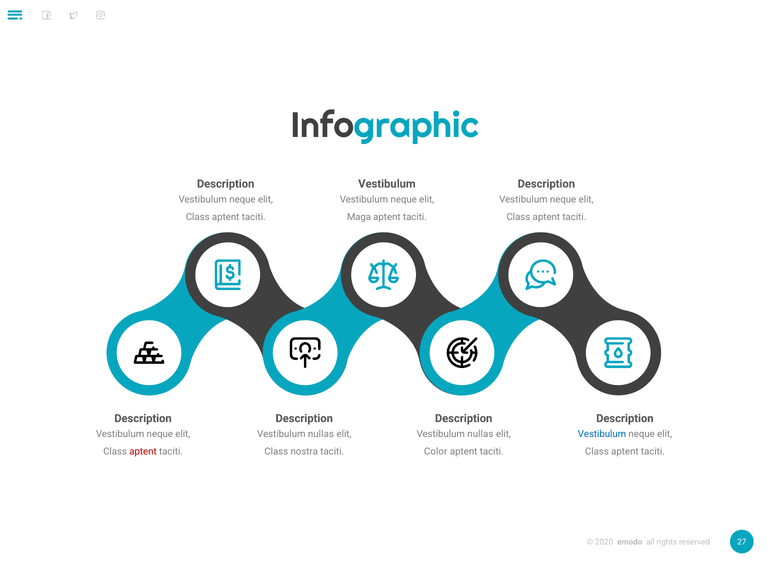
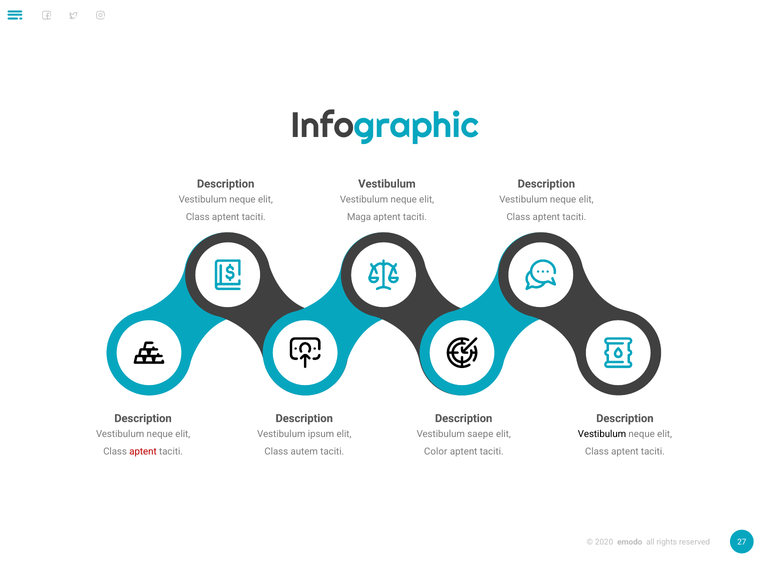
nullas at (321, 434): nullas -> ipsum
nullas at (480, 434): nullas -> saepe
Vestibulum at (602, 434) colour: blue -> black
nostra: nostra -> autem
